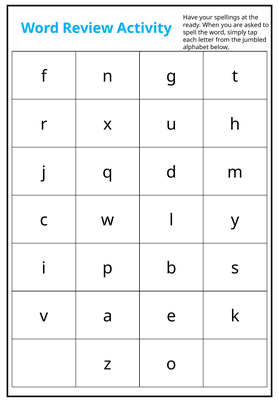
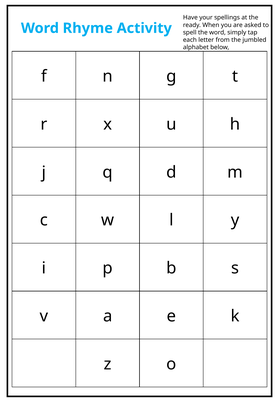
Review: Review -> Rhyme
